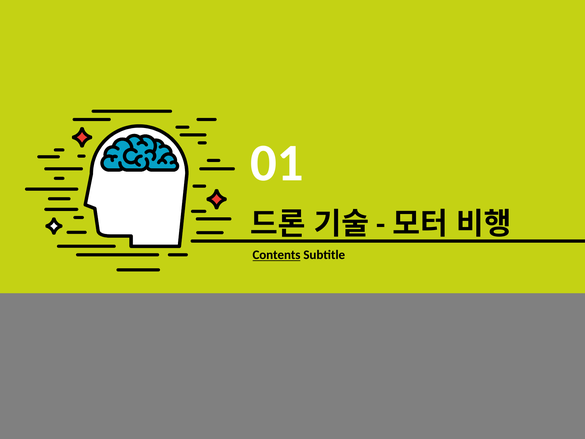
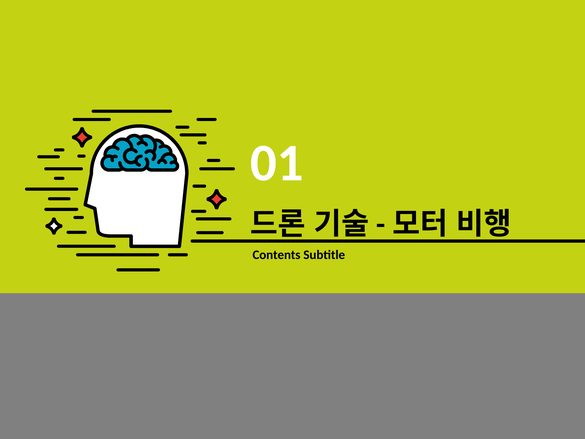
Contents underline: present -> none
